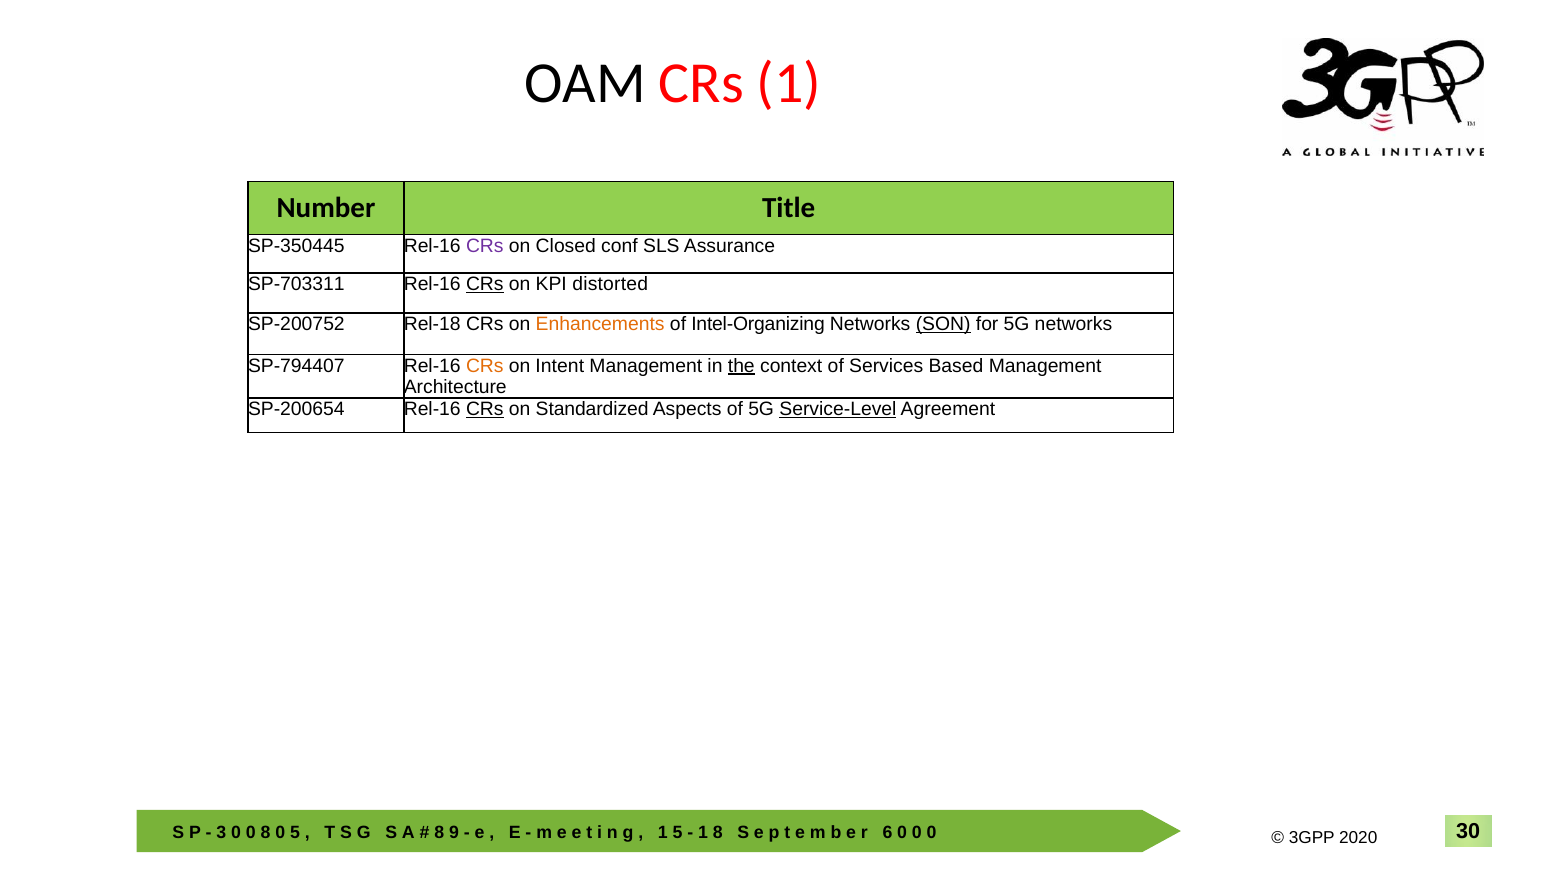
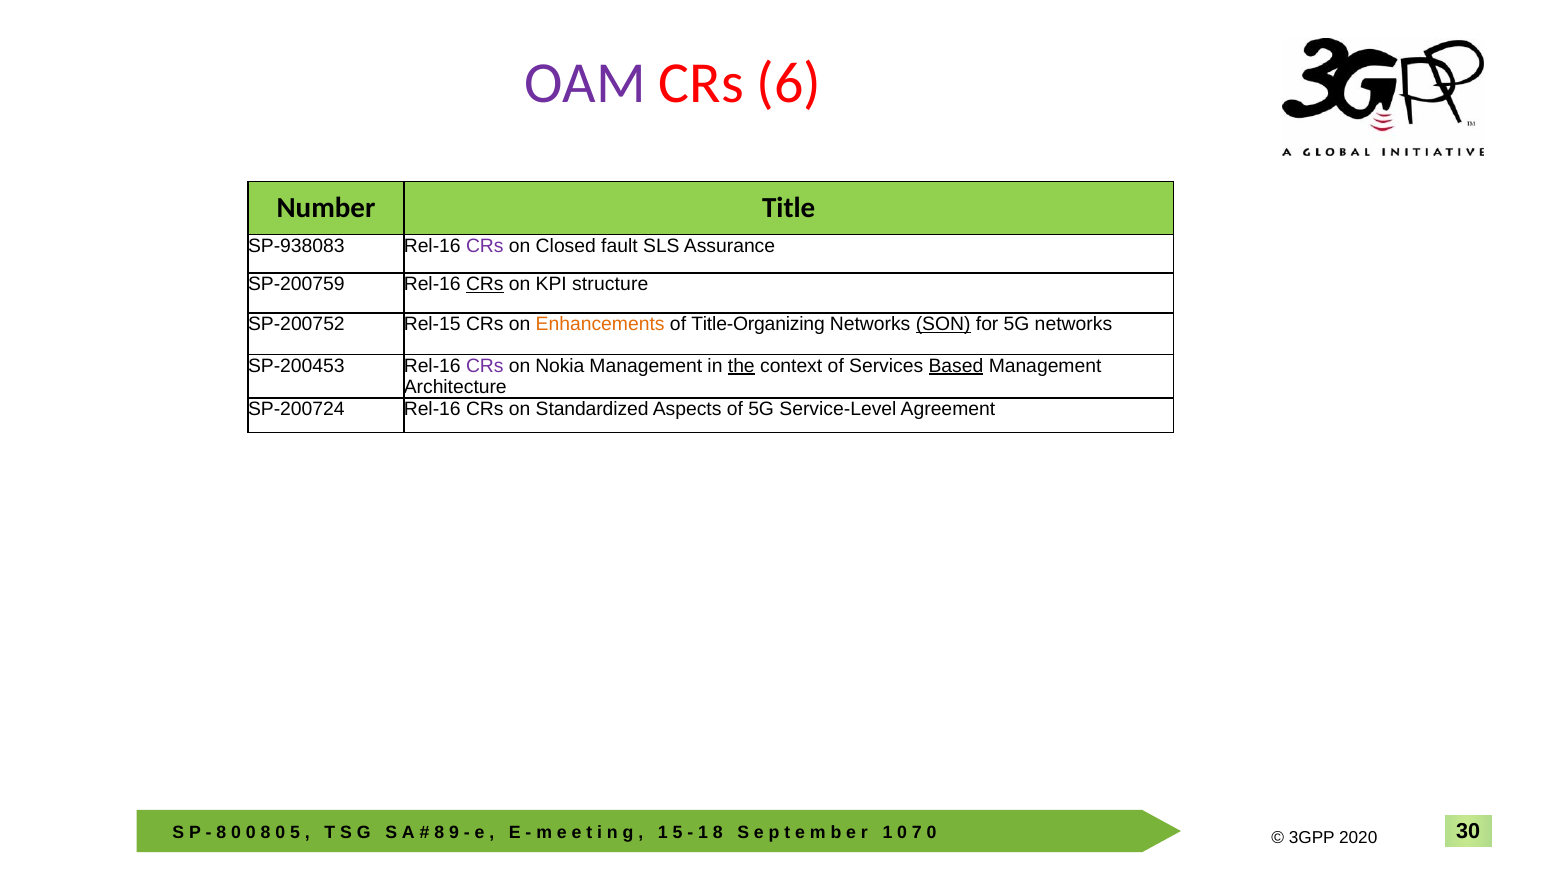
OAM colour: black -> purple
CRs 1: 1 -> 6
SP-350445: SP-350445 -> SP-938083
conf: conf -> fault
SP-703311: SP-703311 -> SP-200759
distorted: distorted -> structure
Rel-18: Rel-18 -> Rel-15
Intel-Organizing: Intel-Organizing -> Title-Organizing
SP-794407: SP-794407 -> SP-200453
CRs at (485, 366) colour: orange -> purple
Intent: Intent -> Nokia
Based underline: none -> present
SP-200654: SP-200654 -> SP-200724
CRs at (485, 409) underline: present -> none
Service-Level underline: present -> none
3 at (221, 833): 3 -> 8
6 at (888, 833): 6 -> 1
0 at (917, 833): 0 -> 7
